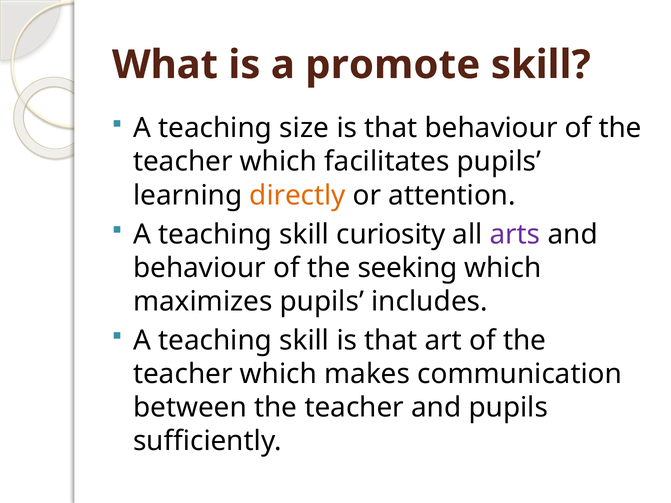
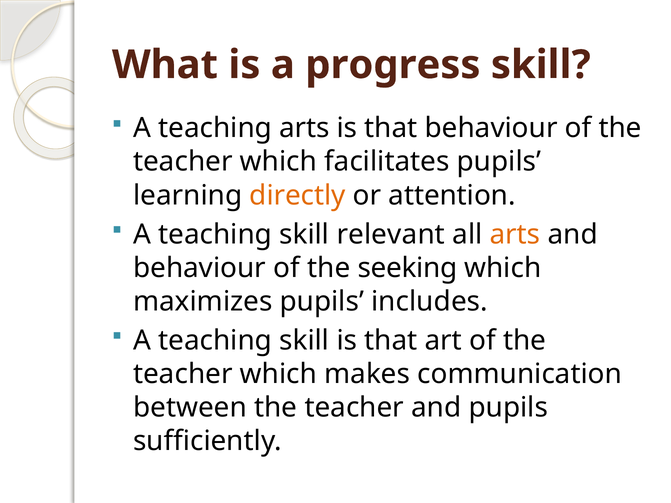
promote: promote -> progress
teaching size: size -> arts
curiosity: curiosity -> relevant
arts at (515, 235) colour: purple -> orange
